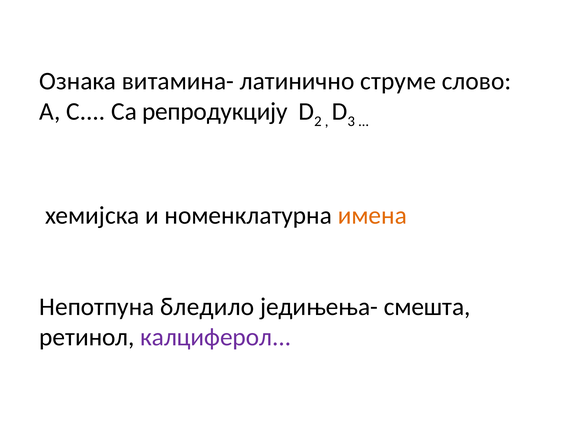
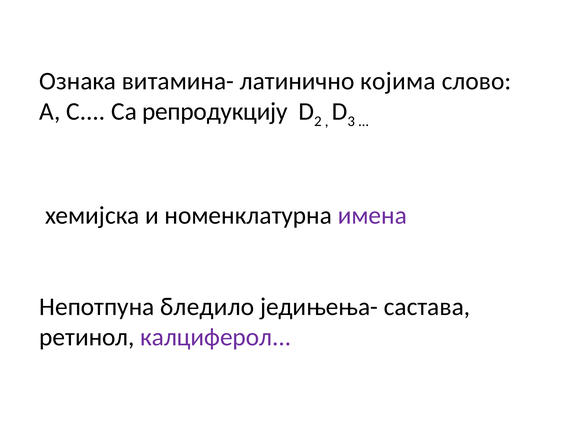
струме: струме -> којима
имена colour: orange -> purple
смешта: смешта -> састава
